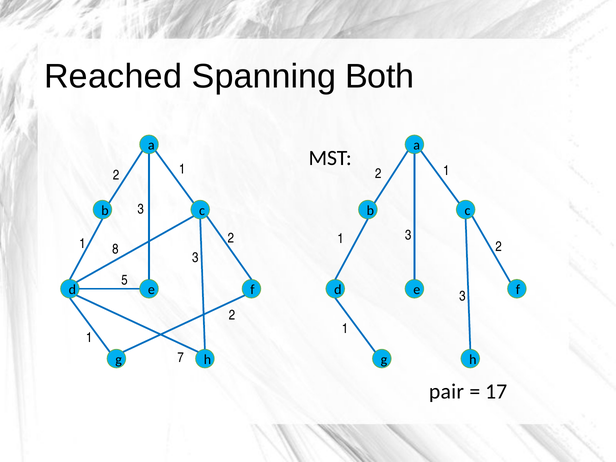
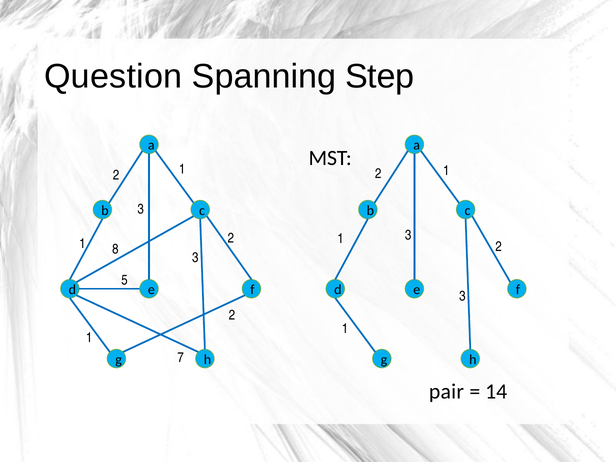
Reached: Reached -> Question
Both: Both -> Step
17: 17 -> 14
